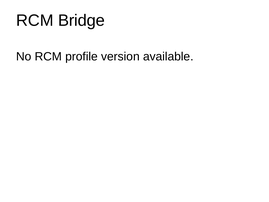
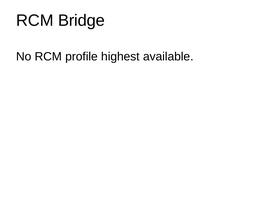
version: version -> highest
